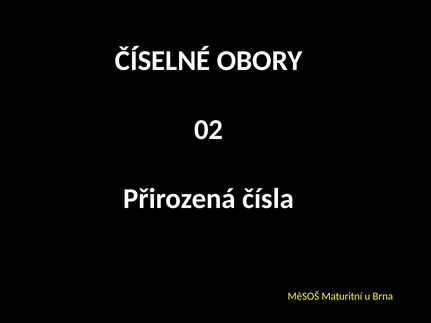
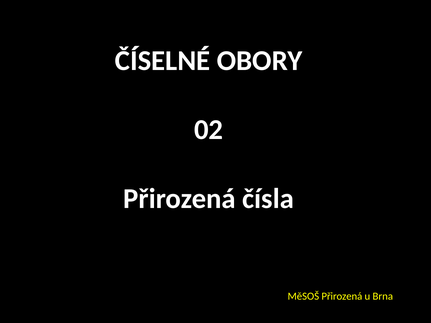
MěSOŠ Maturitní: Maturitní -> Přirozená
